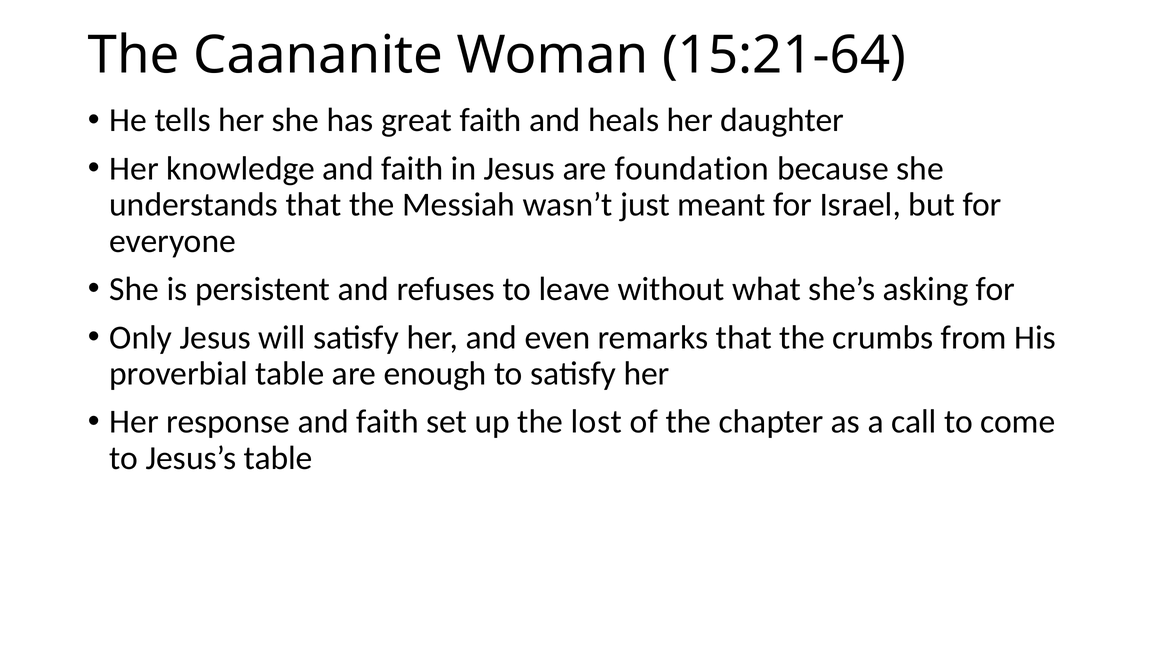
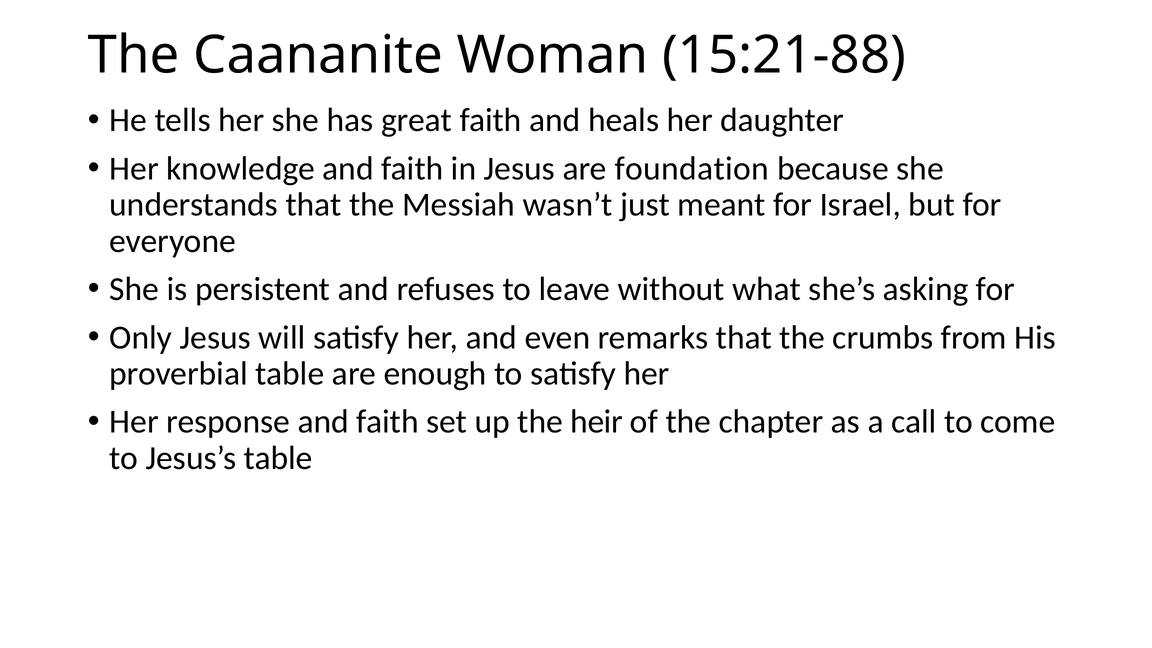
15:21-64: 15:21-64 -> 15:21-88
lost: lost -> heir
